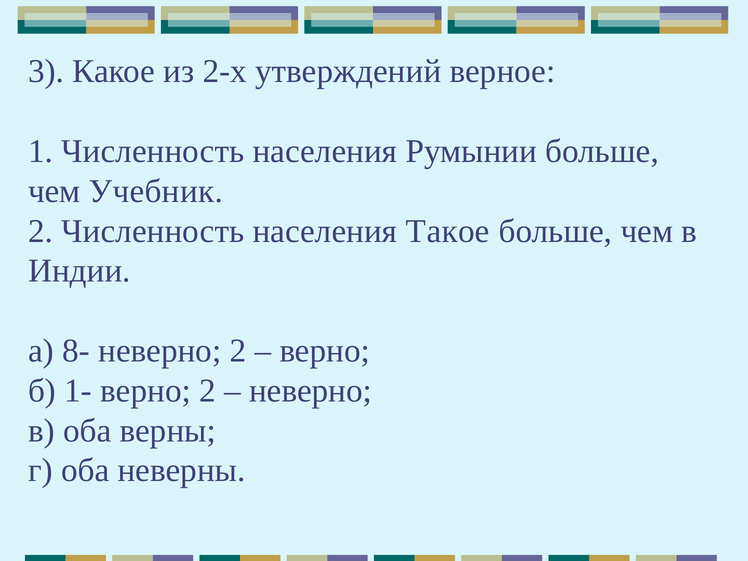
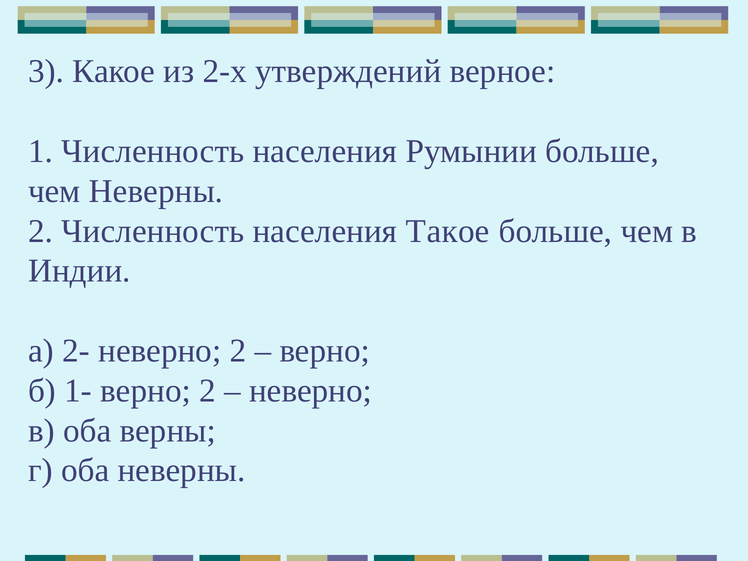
чем Учебник: Учебник -> Неверны
8-: 8- -> 2-
